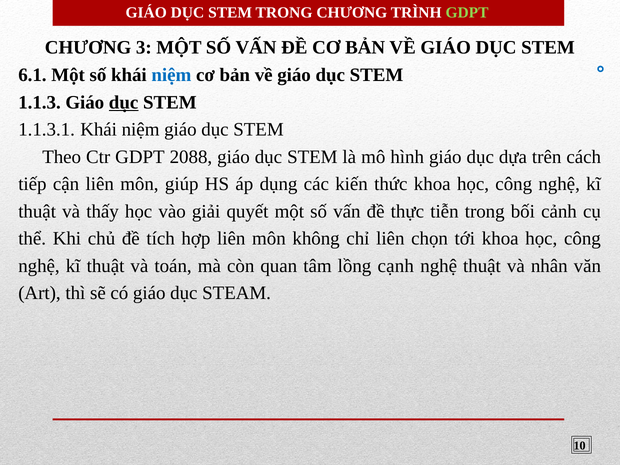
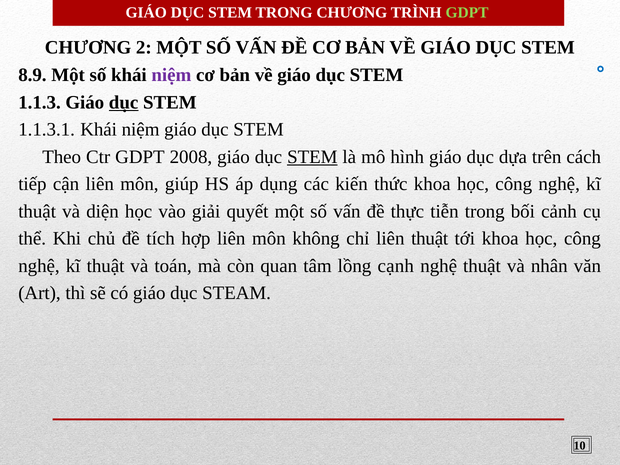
3: 3 -> 2
6.1: 6.1 -> 8.9
niệm at (171, 75) colour: blue -> purple
2088: 2088 -> 2008
STEM at (312, 157) underline: none -> present
thấy: thấy -> diện
liên chọn: chọn -> thuật
